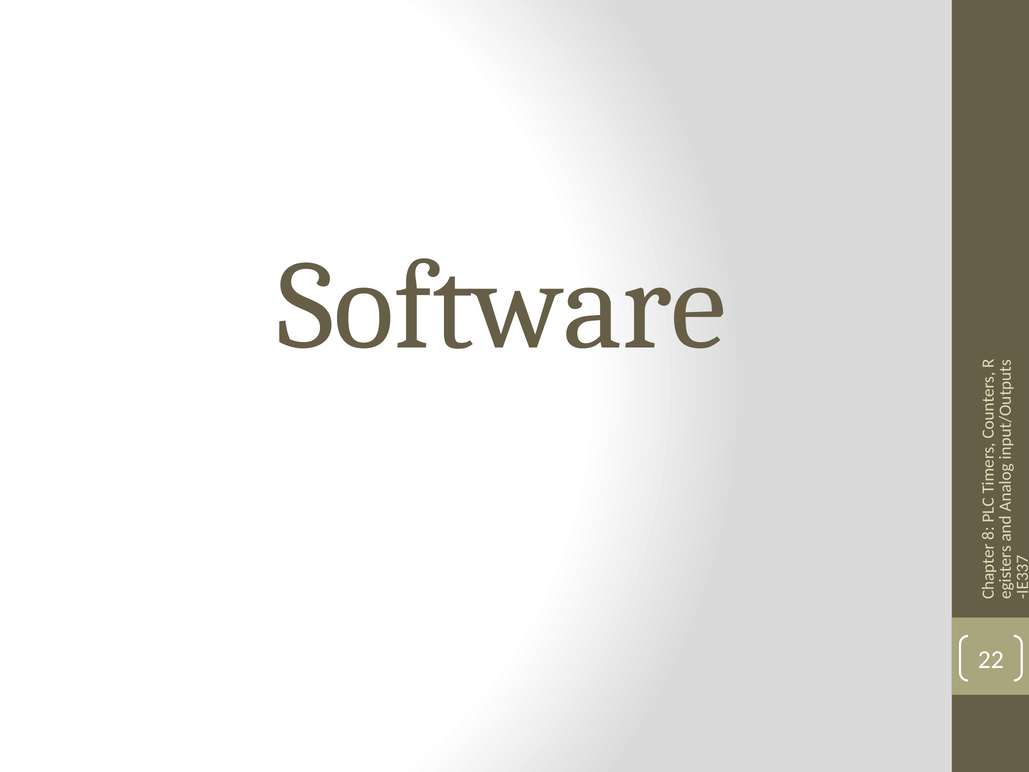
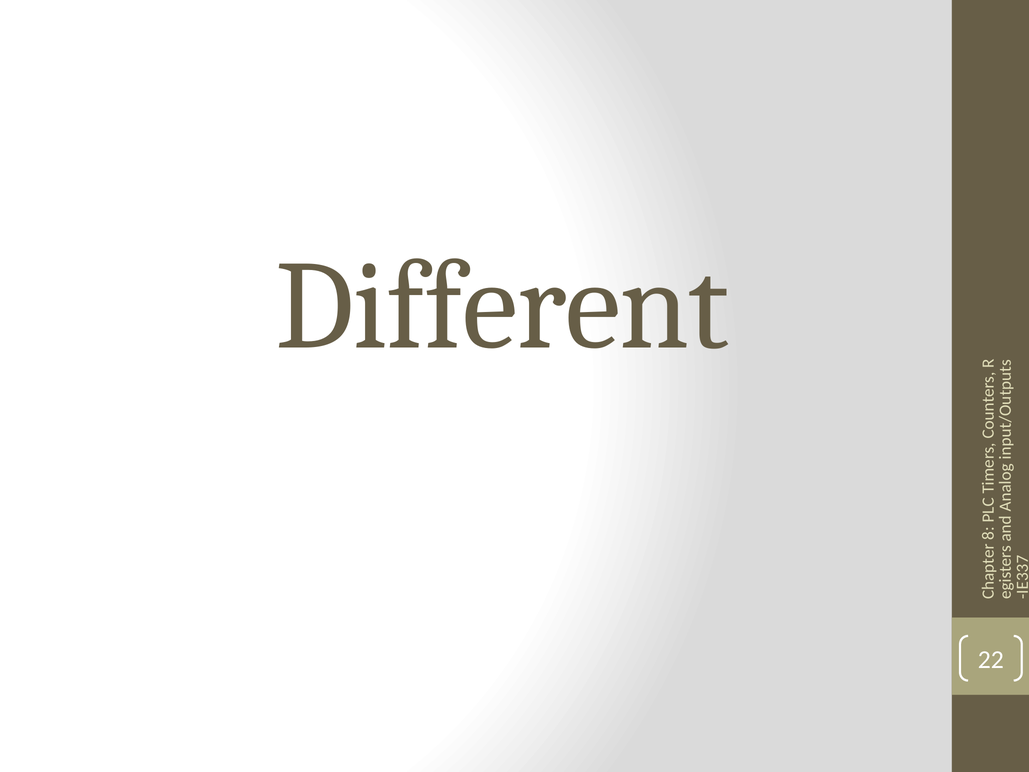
Software: Software -> Different
